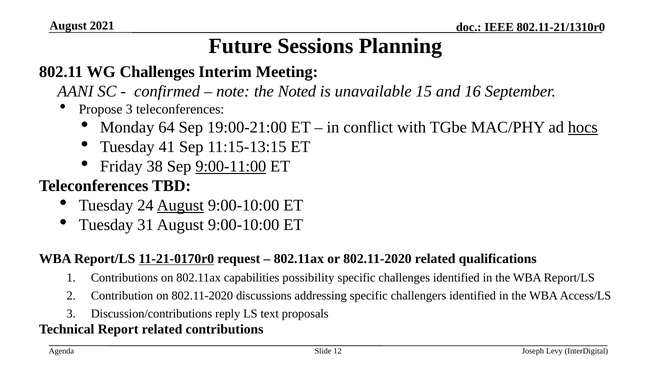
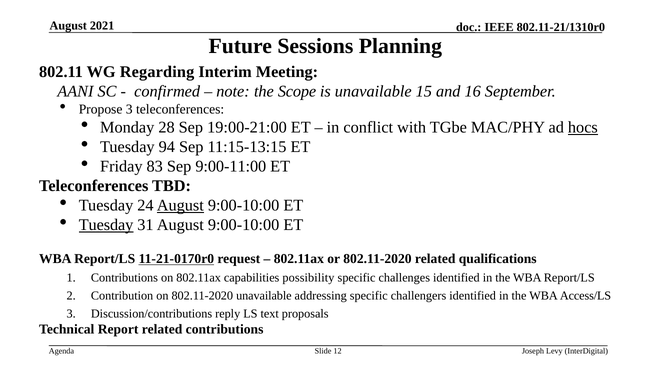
WG Challenges: Challenges -> Regarding
Noted: Noted -> Scope
64: 64 -> 28
41: 41 -> 94
38: 38 -> 83
9:00-11:00 underline: present -> none
Tuesday at (106, 225) underline: none -> present
802.11-2020 discussions: discussions -> unavailable
